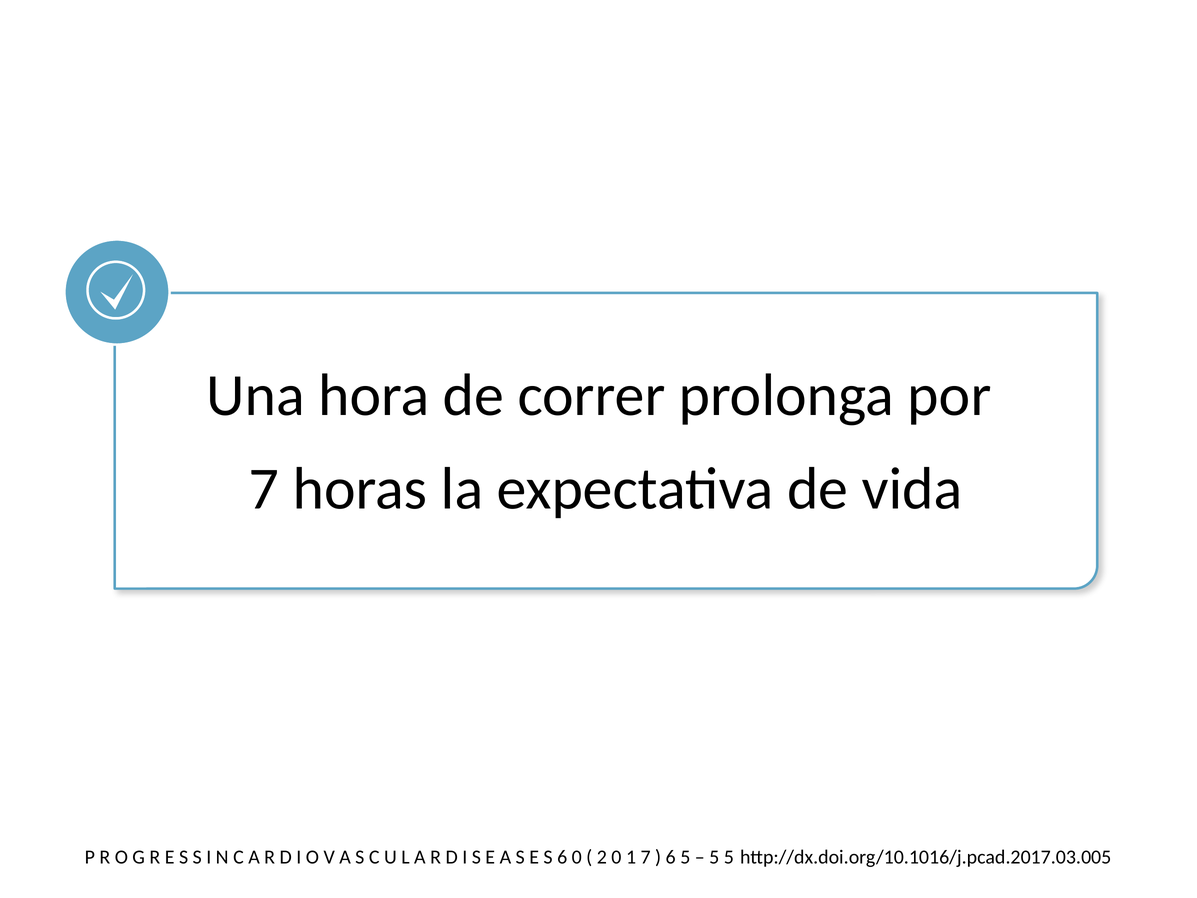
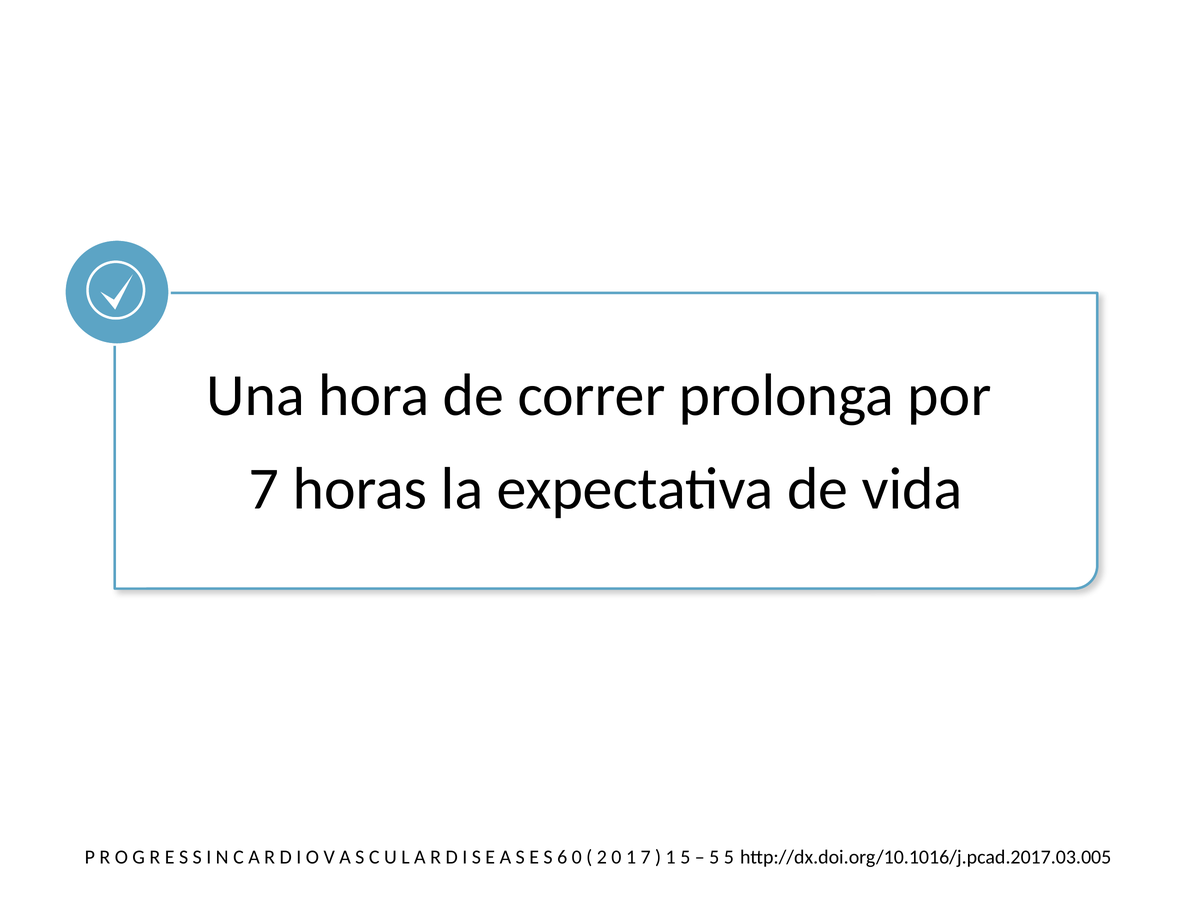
6 at (671, 857): 6 -> 1
